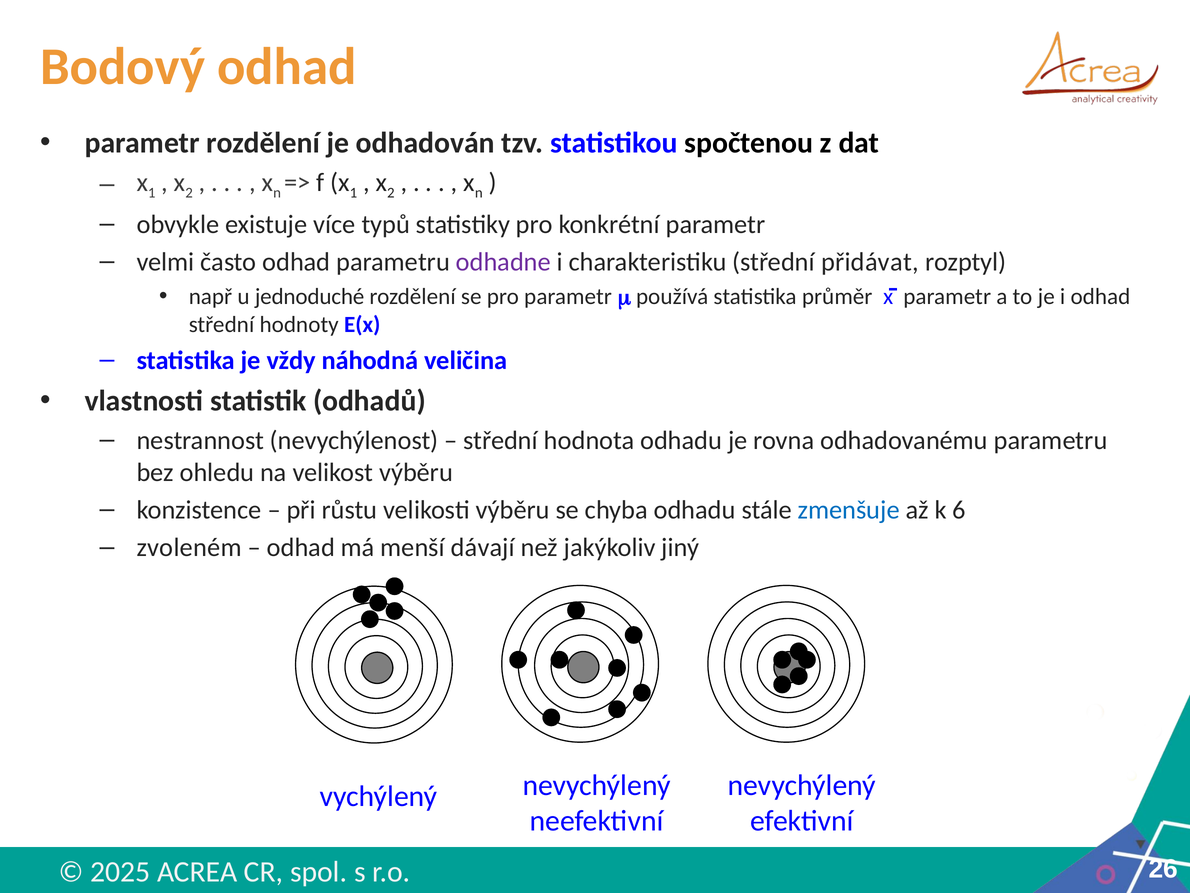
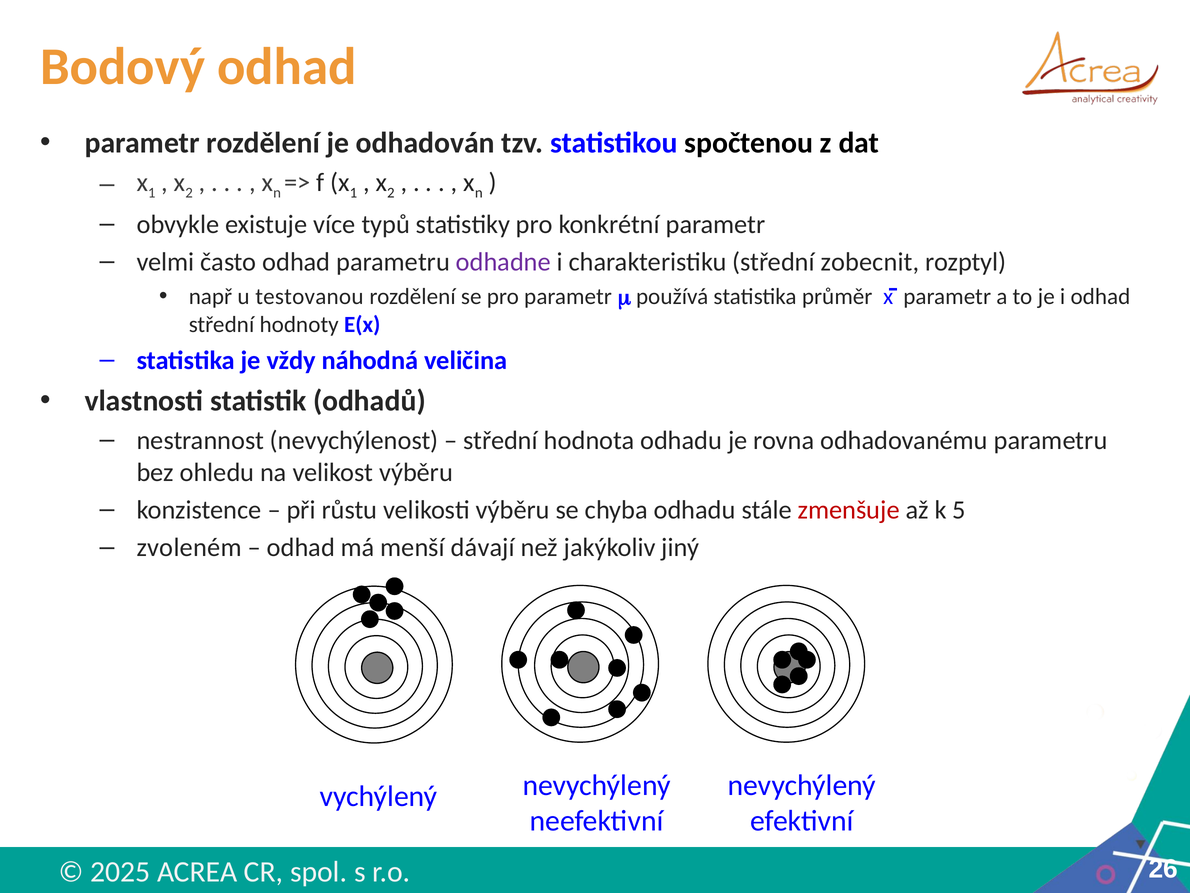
přidávat: přidávat -> zobecnit
jednoduché: jednoduché -> testovanou
zmenšuje colour: blue -> red
6: 6 -> 5
